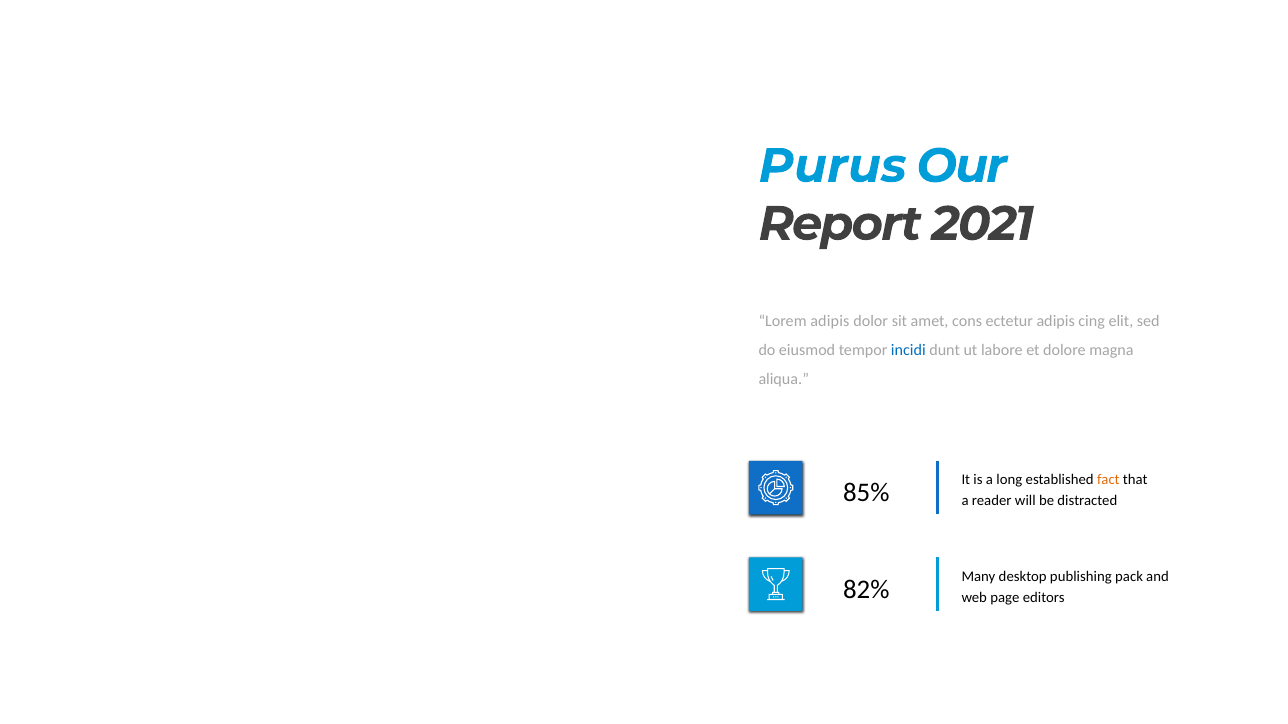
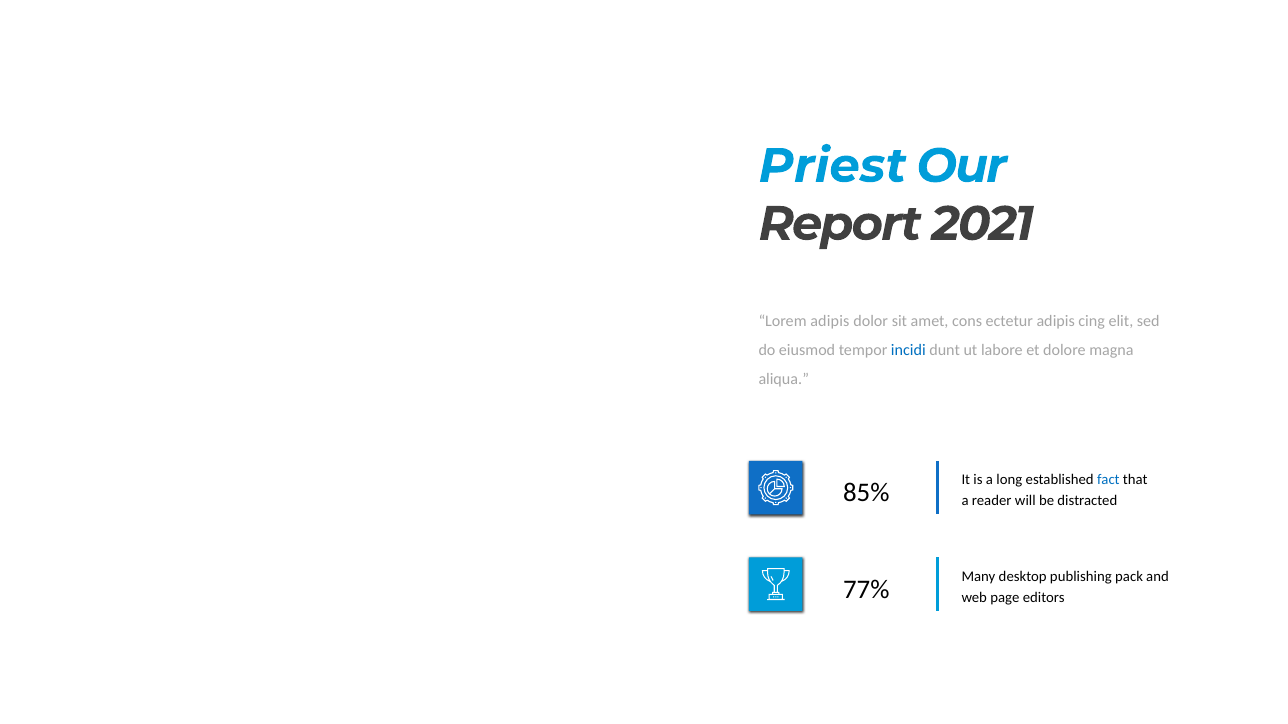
Purus: Purus -> Priest
fact colour: orange -> blue
82%: 82% -> 77%
